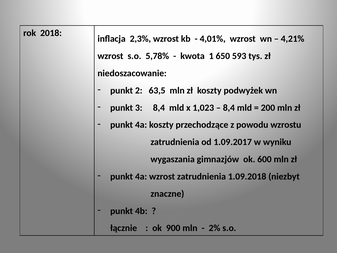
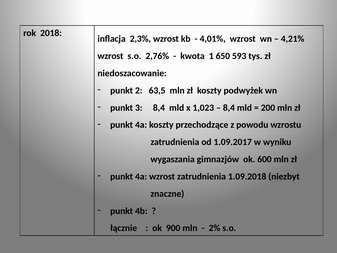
5,78%: 5,78% -> 2,76%
